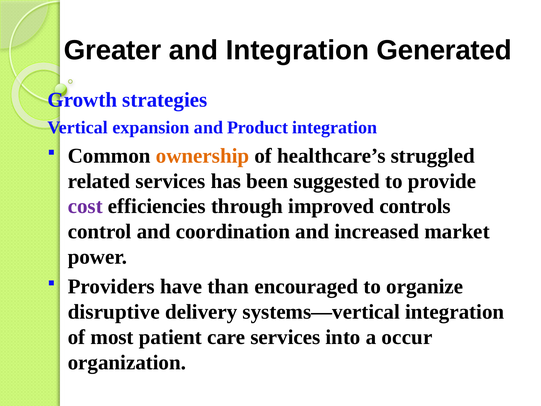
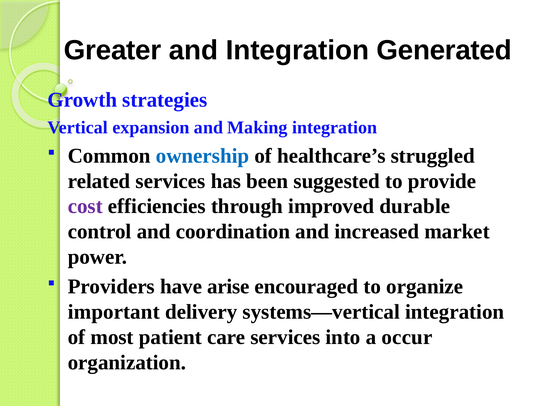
Product: Product -> Making
ownership colour: orange -> blue
controls: controls -> durable
than: than -> arise
disruptive: disruptive -> important
